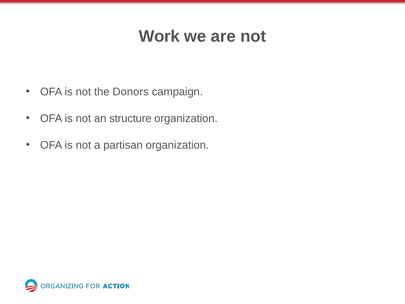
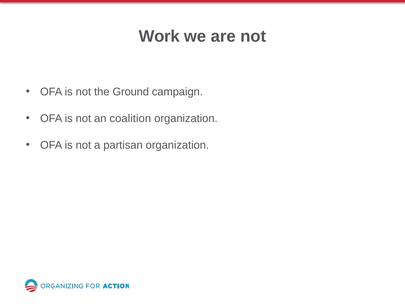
Donors: Donors -> Ground
structure: structure -> coalition
